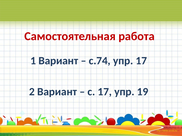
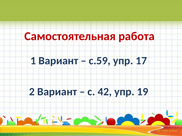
с.74: с.74 -> с.59
с 17: 17 -> 42
